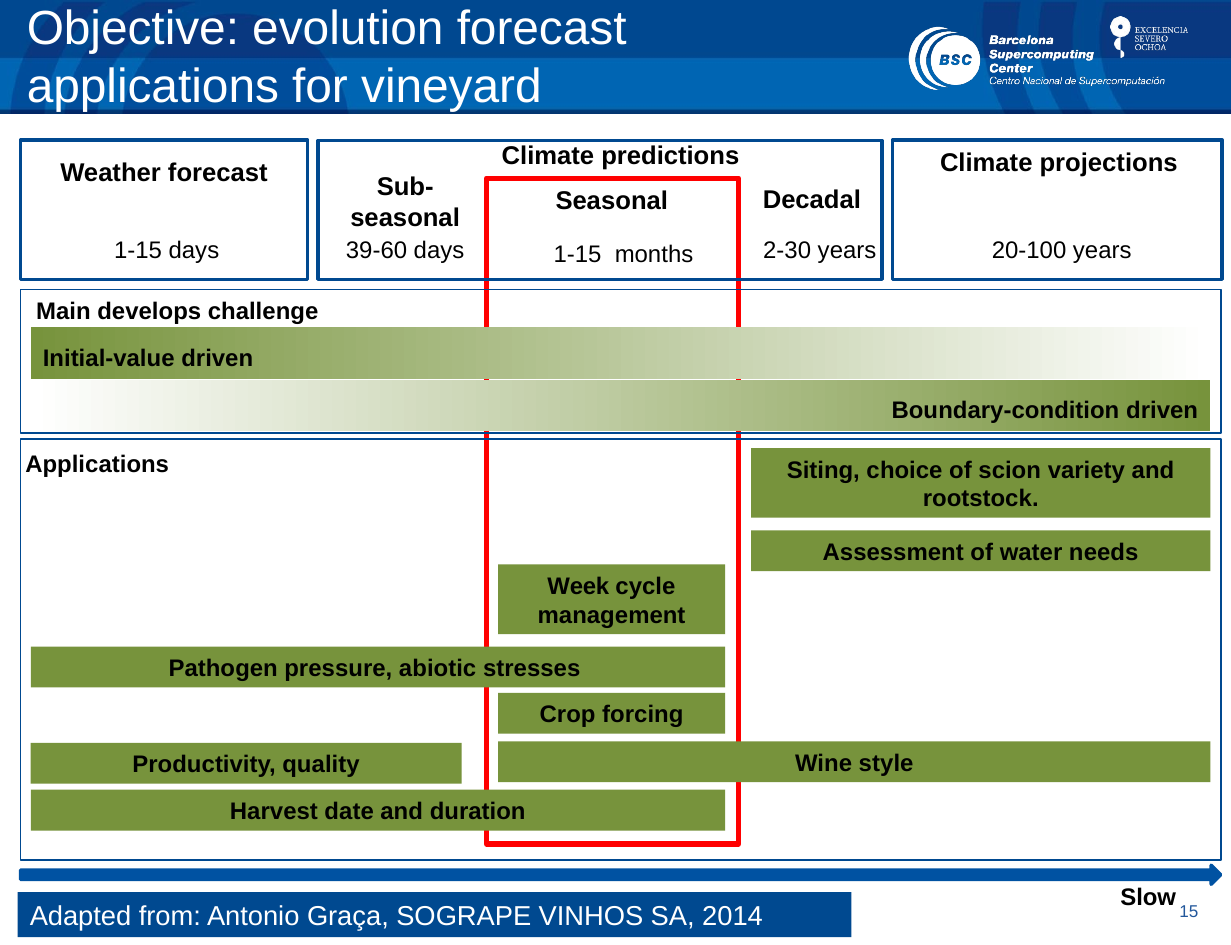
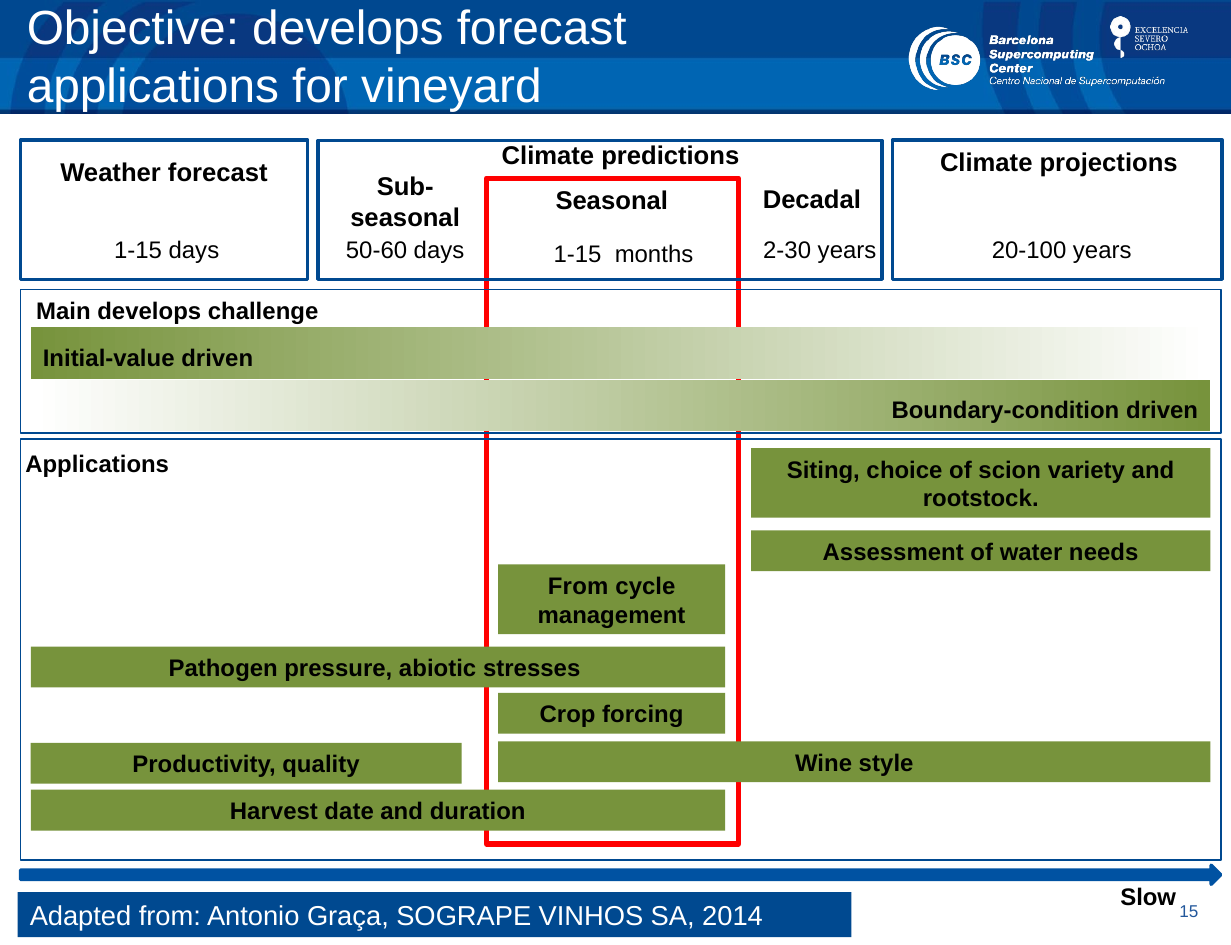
Objective evolution: evolution -> develops
39-60: 39-60 -> 50-60
Week at (578, 587): Week -> From
